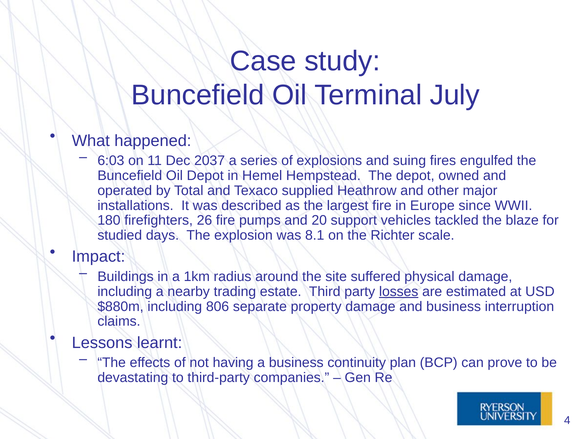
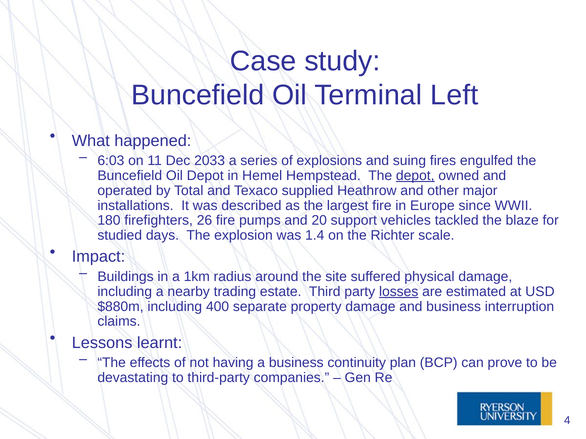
July: July -> Left
2037: 2037 -> 2033
depot at (415, 176) underline: none -> present
8.1: 8.1 -> 1.4
806: 806 -> 400
